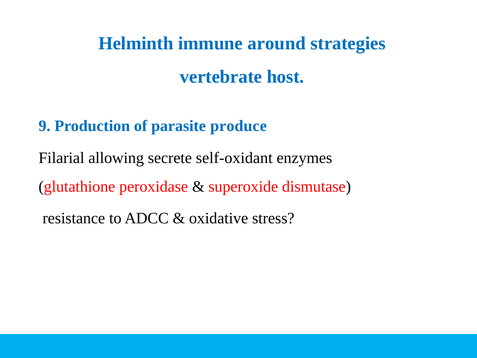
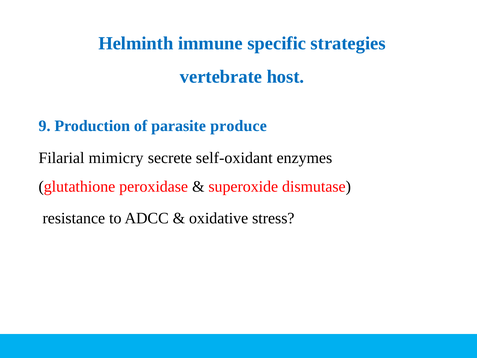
around: around -> specific
allowing: allowing -> mimicry
